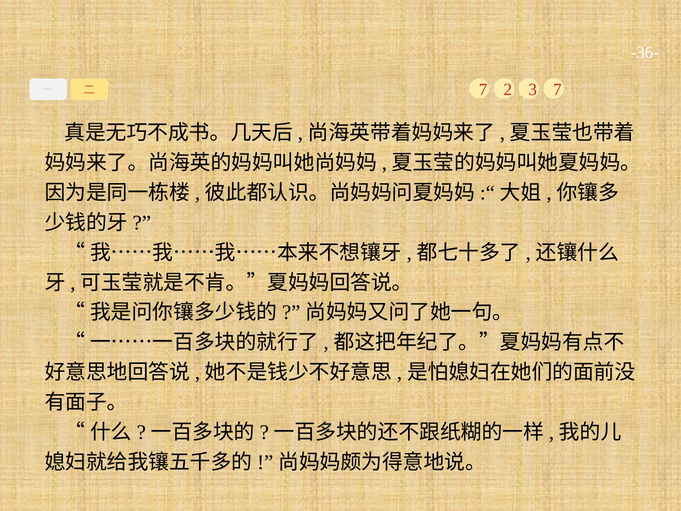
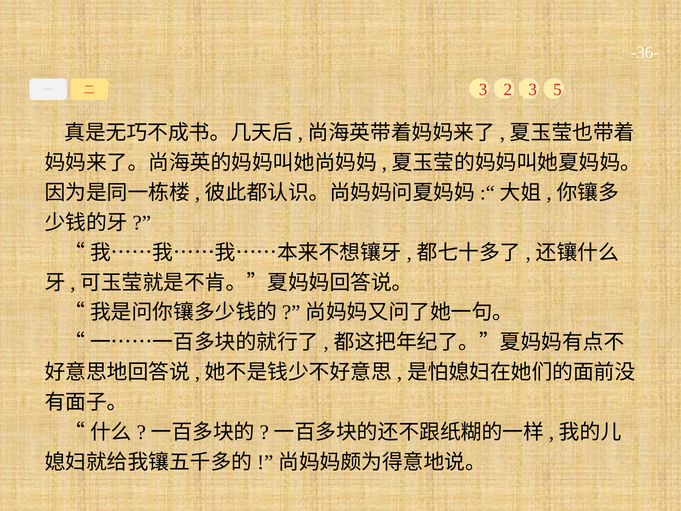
7 at (483, 90): 7 -> 3
3 7: 7 -> 5
